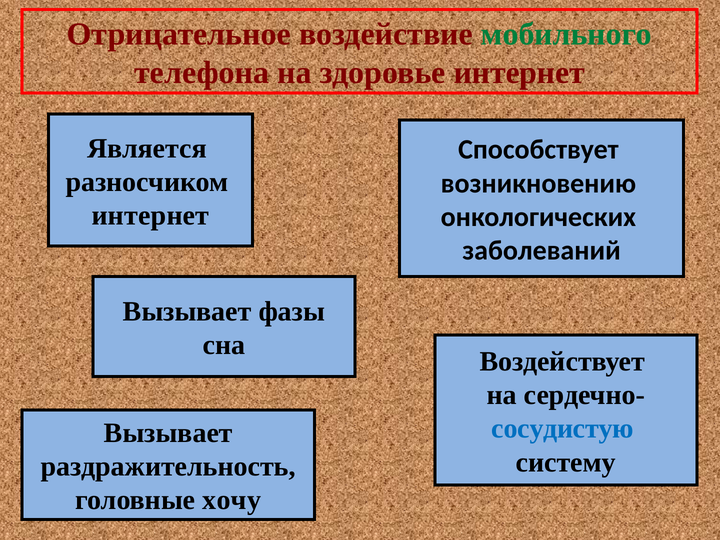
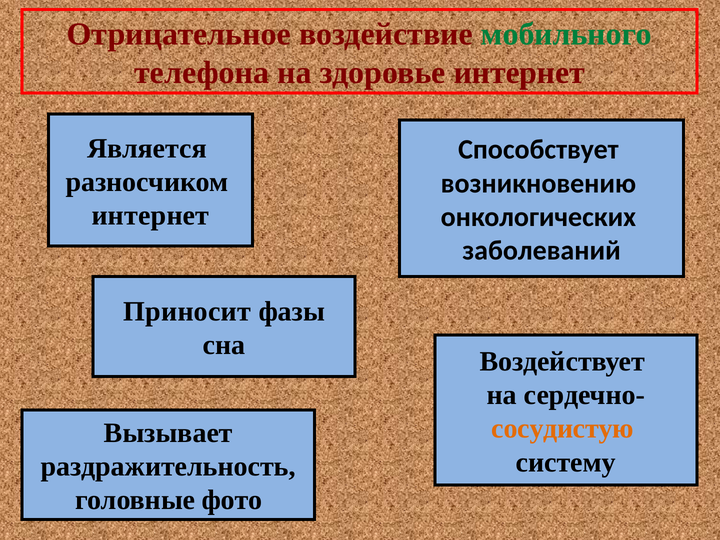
Вызывает at (187, 312): Вызывает -> Приносит
сосудистую colour: blue -> orange
хочу: хочу -> фото
